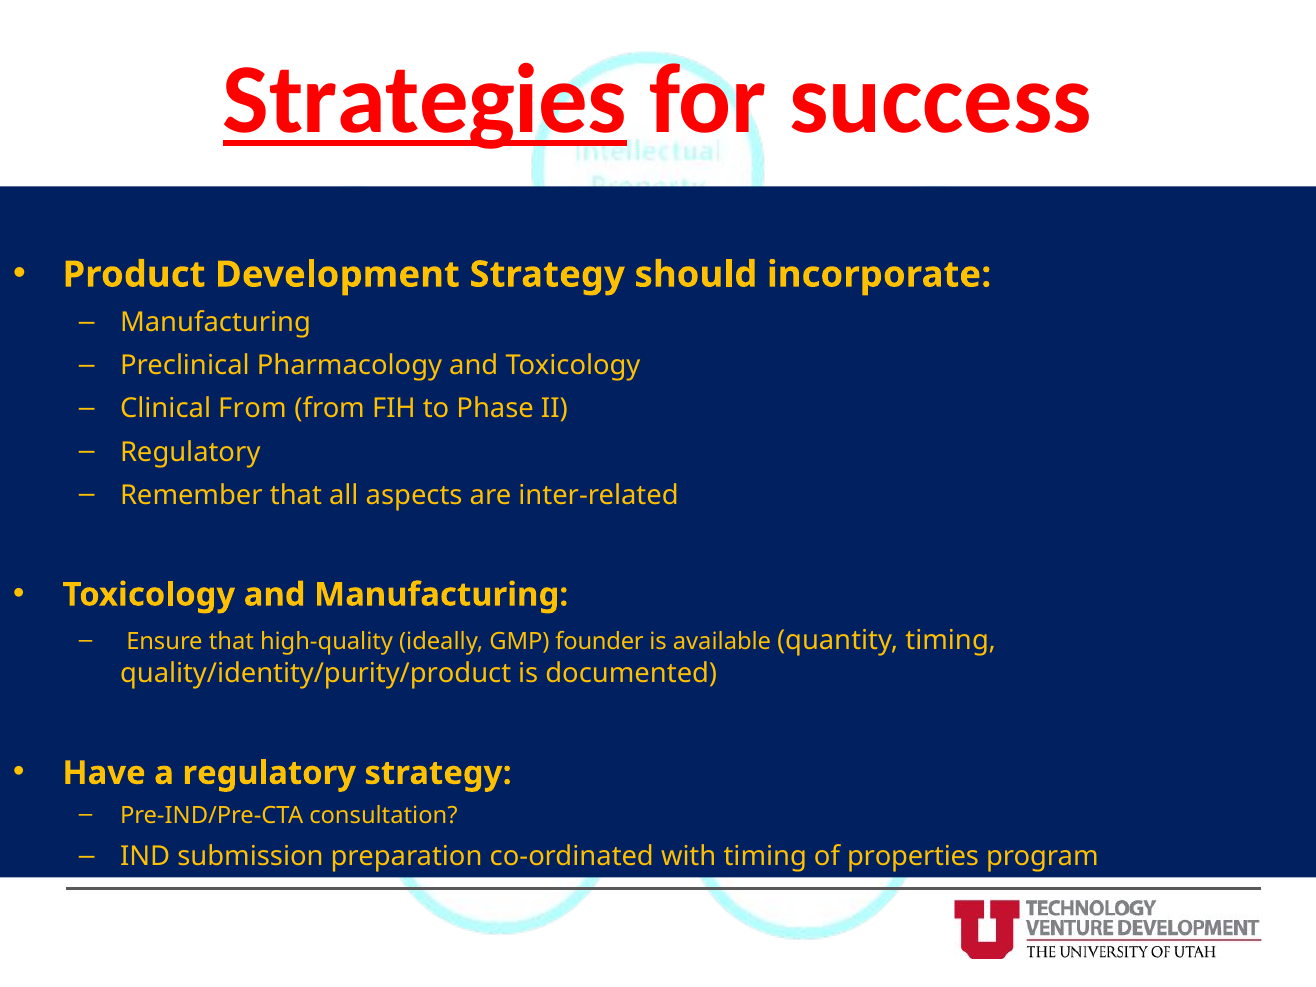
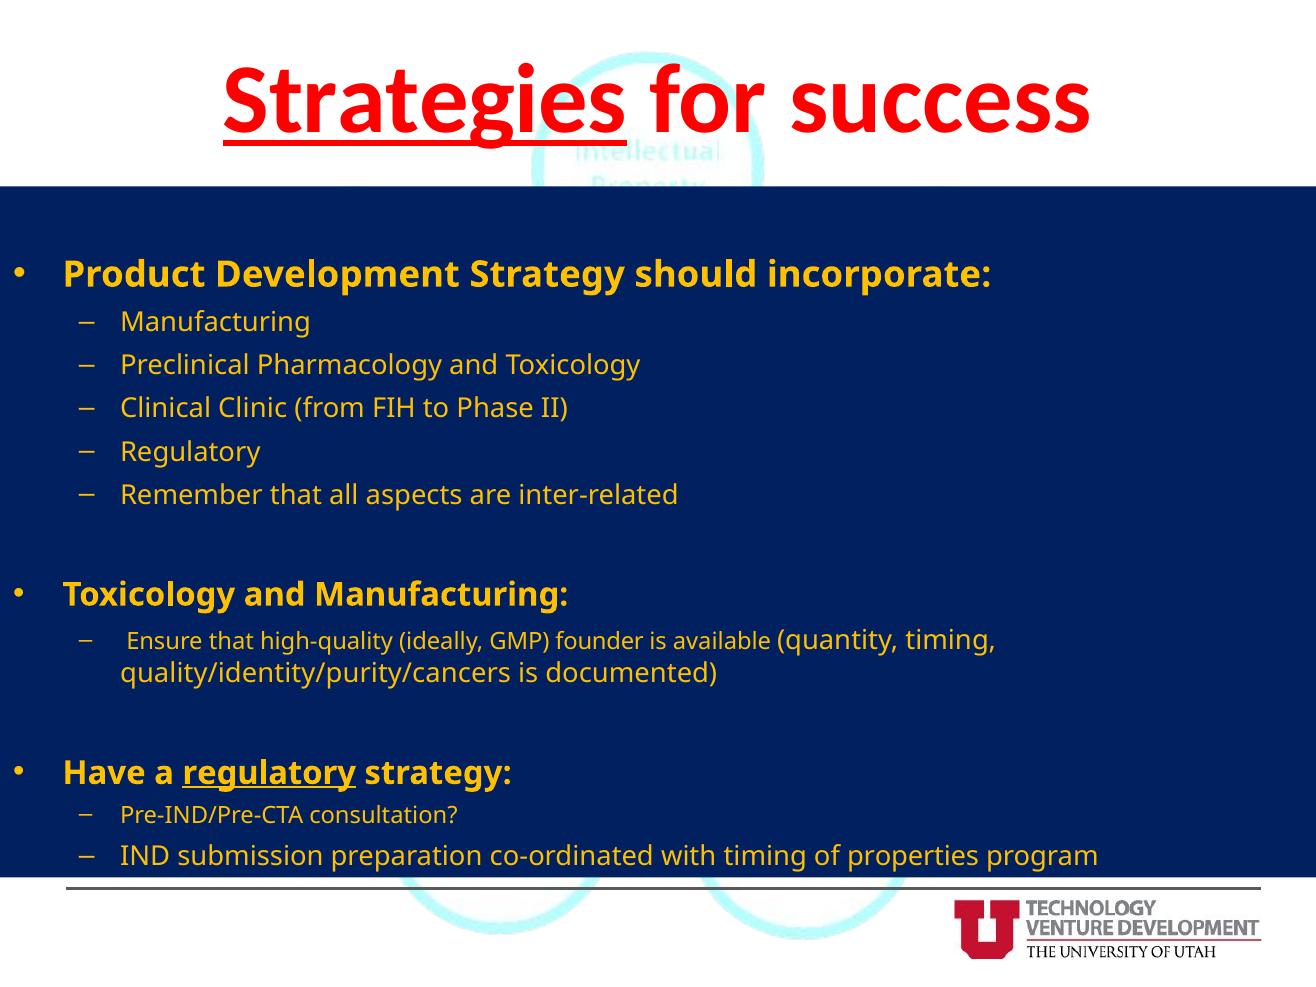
Clinical From: From -> Clinic
quality/identity/purity/product: quality/identity/purity/product -> quality/identity/purity/cancers
regulatory at (269, 773) underline: none -> present
